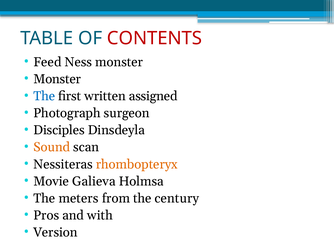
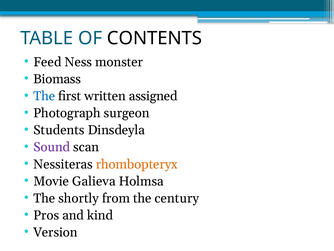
CONTENTS colour: red -> black
Monster at (57, 79): Monster -> Biomass
Disciples: Disciples -> Students
Sound colour: orange -> purple
meters: meters -> shortly
with: with -> kind
